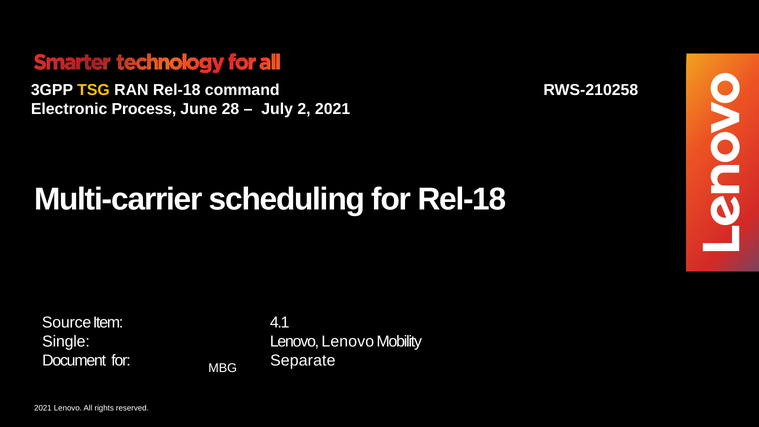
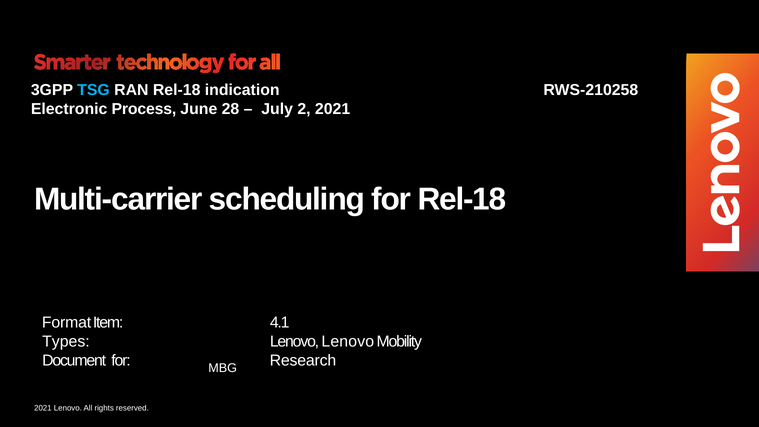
TSG colour: yellow -> light blue
command: command -> indication
Source: Source -> Format
Single: Single -> Types
Separate at (303, 361): Separate -> Research
